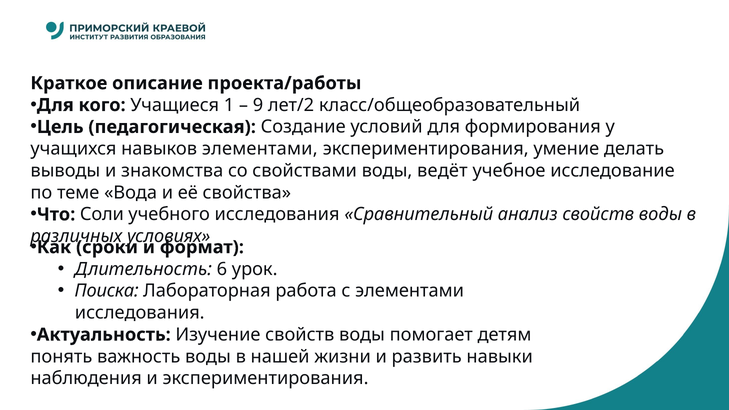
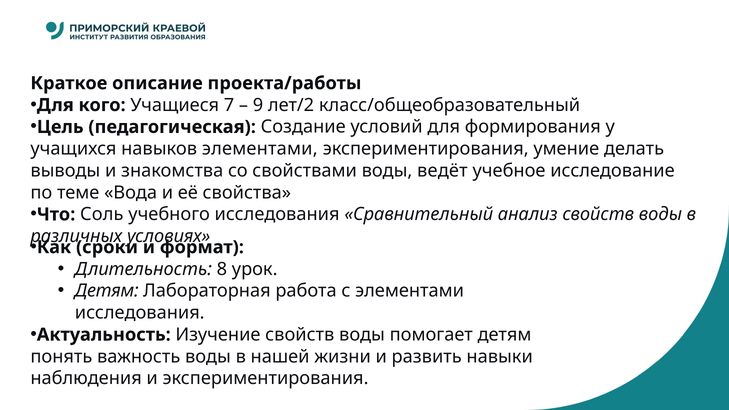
1: 1 -> 7
Соли: Соли -> Соль
6: 6 -> 8
Поиска at (107, 291): Поиска -> Детям
